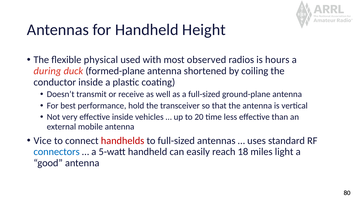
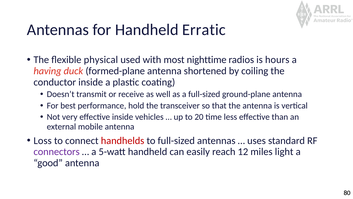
Height: Height -> Erratic
observed: observed -> nighttime
during: during -> having
Vice: Vice -> Loss
connectors colour: blue -> purple
18: 18 -> 12
